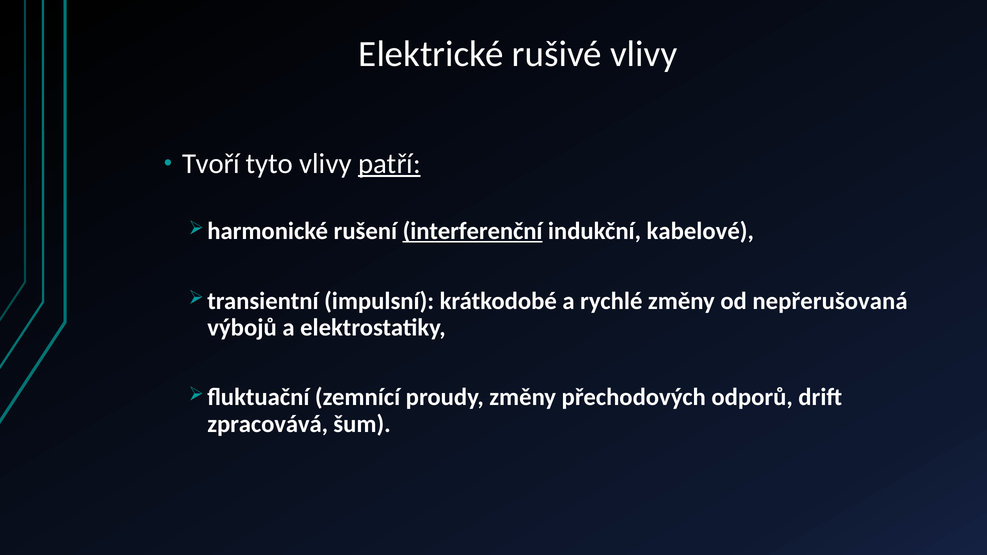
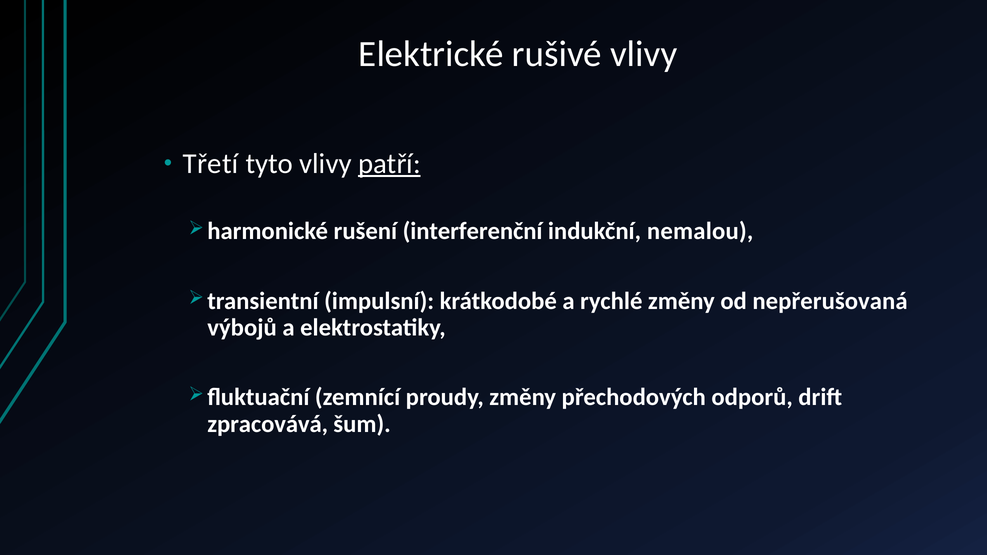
Tvoří: Tvoří -> Třetí
interferenční underline: present -> none
kabelové: kabelové -> nemalou
